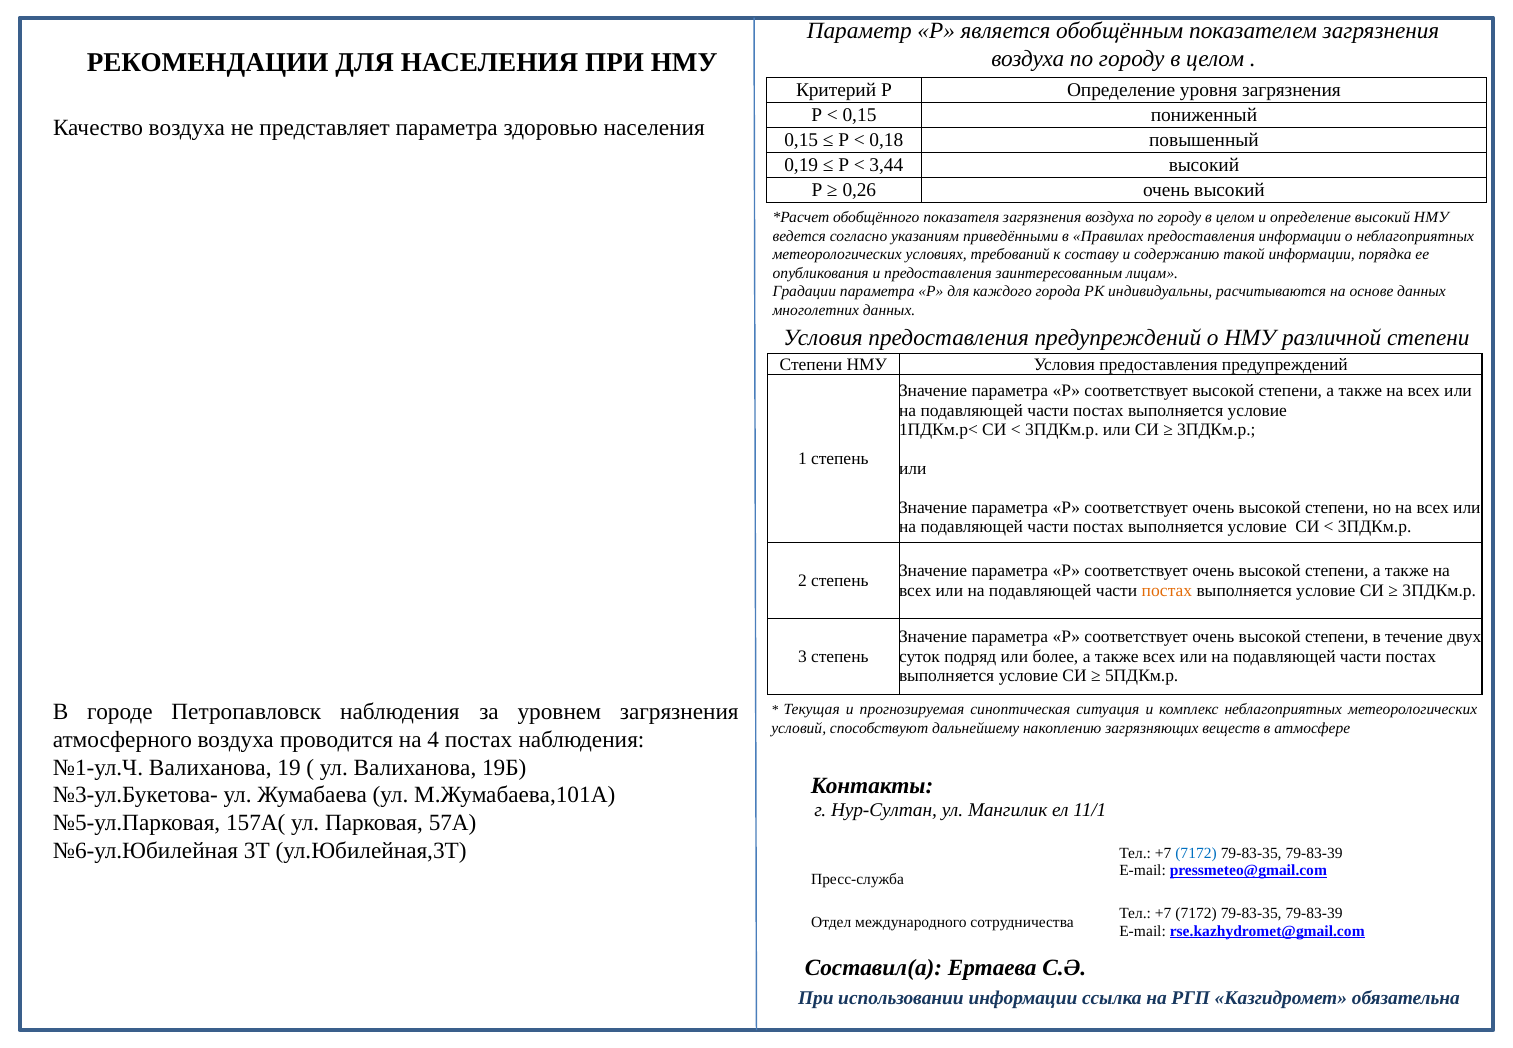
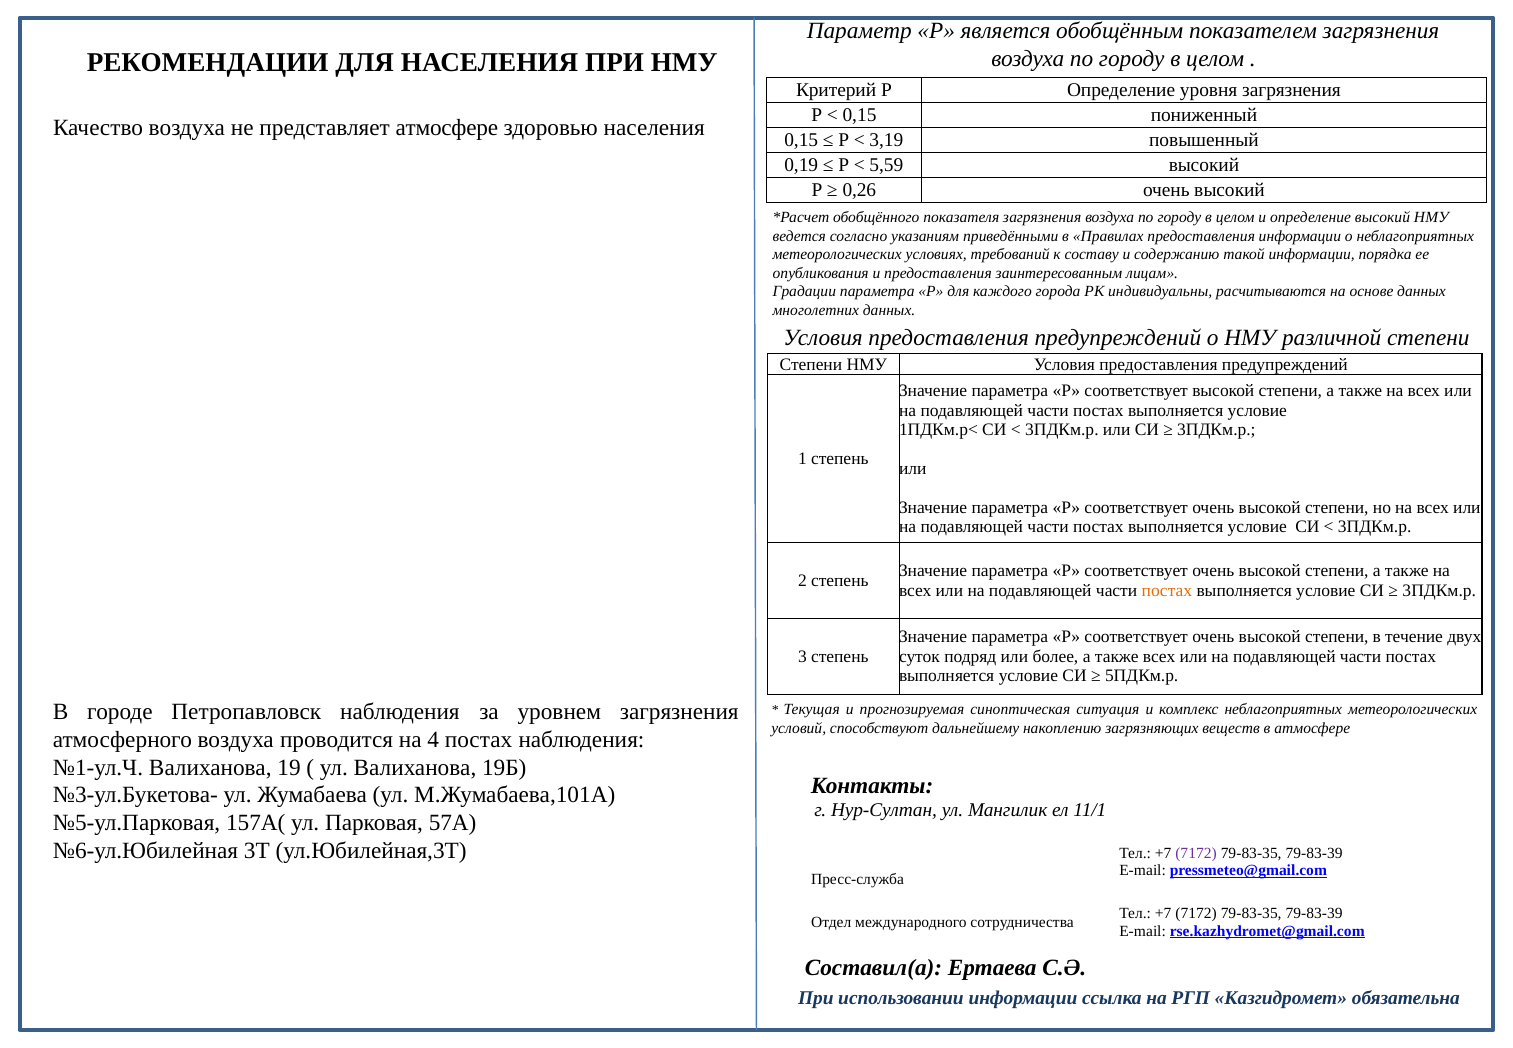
представляет параметра: параметра -> атмосфере
0,18: 0,18 -> 3,19
3,44: 3,44 -> 5,59
7172 at (1196, 853) colour: blue -> purple
